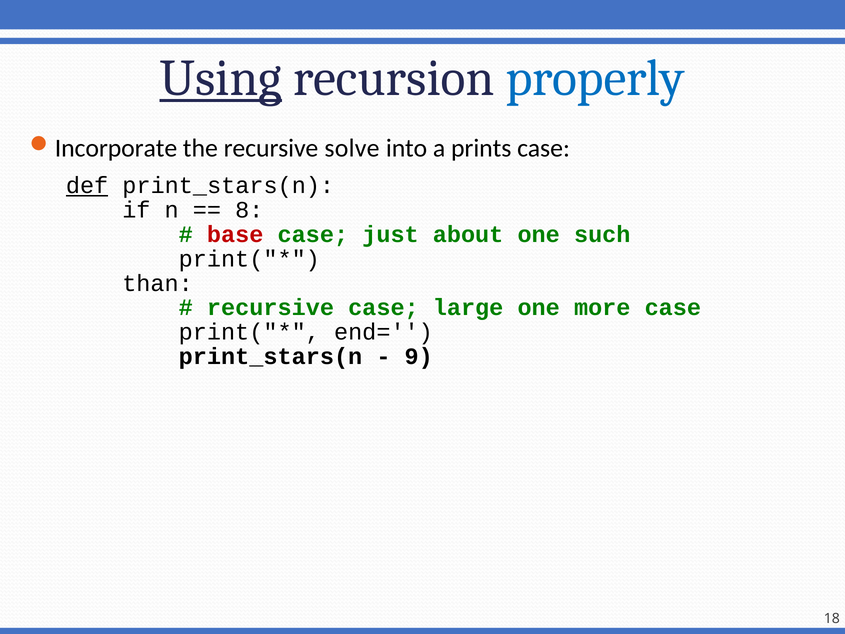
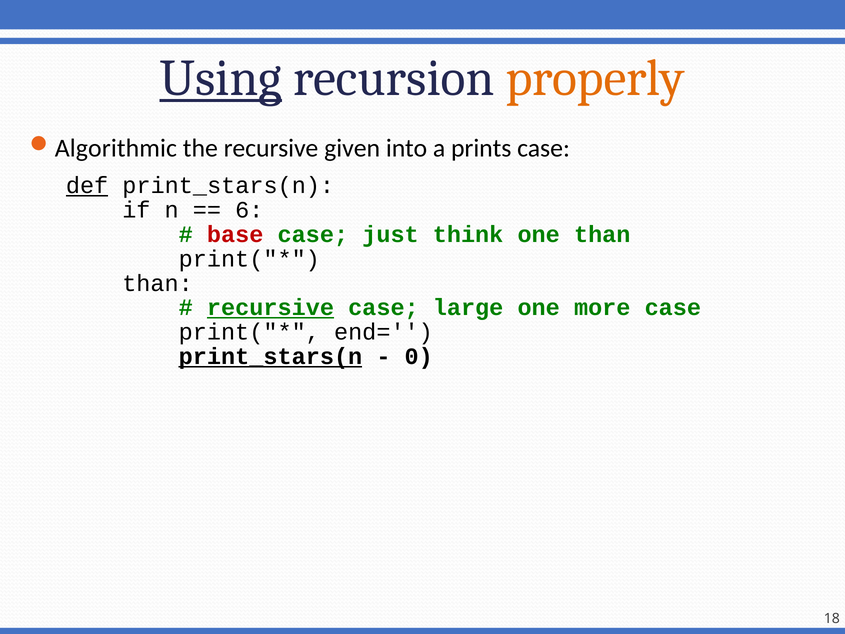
properly colour: blue -> orange
Incorporate: Incorporate -> Algorithmic
solve: solve -> given
8: 8 -> 6
about: about -> think
one such: such -> than
recursive at (270, 308) underline: none -> present
print_stars(n at (270, 356) underline: none -> present
9: 9 -> 0
